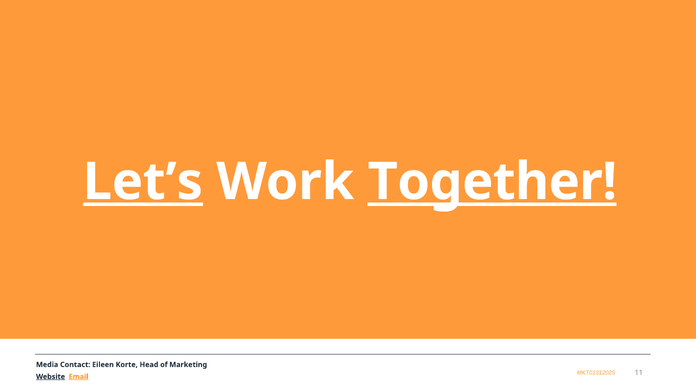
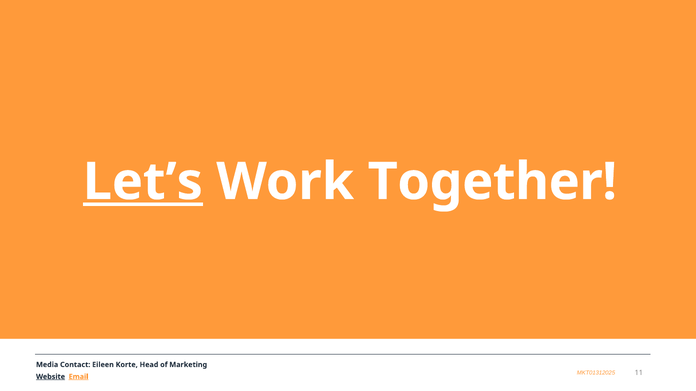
Together underline: present -> none
